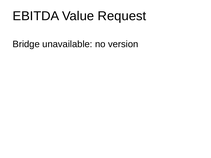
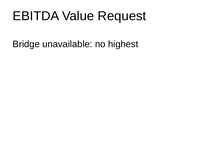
version: version -> highest
